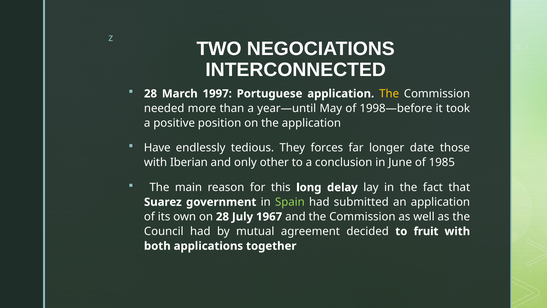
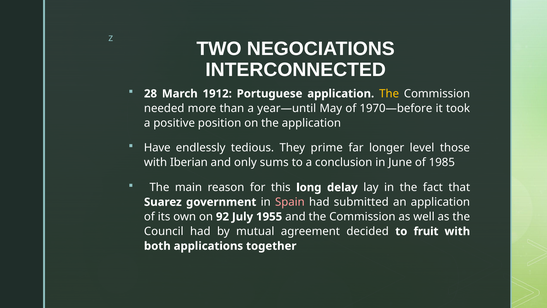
1997: 1997 -> 1912
1998—before: 1998—before -> 1970—before
forces: forces -> prime
date: date -> level
other: other -> sums
Spain colour: light green -> pink
on 28: 28 -> 92
1967: 1967 -> 1955
